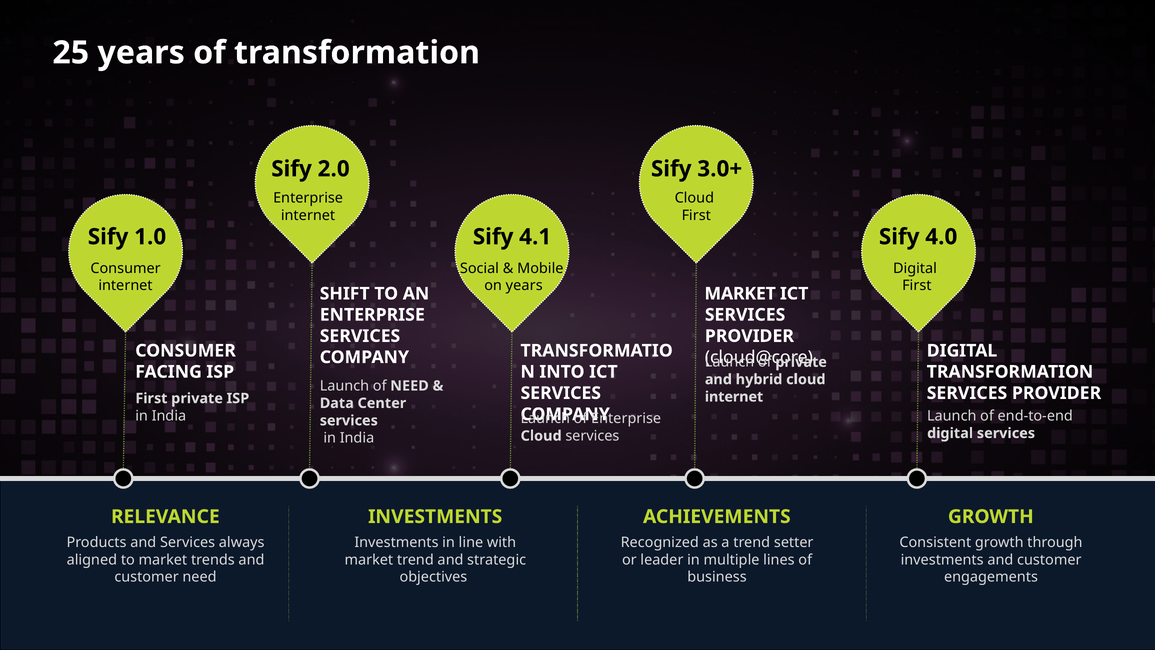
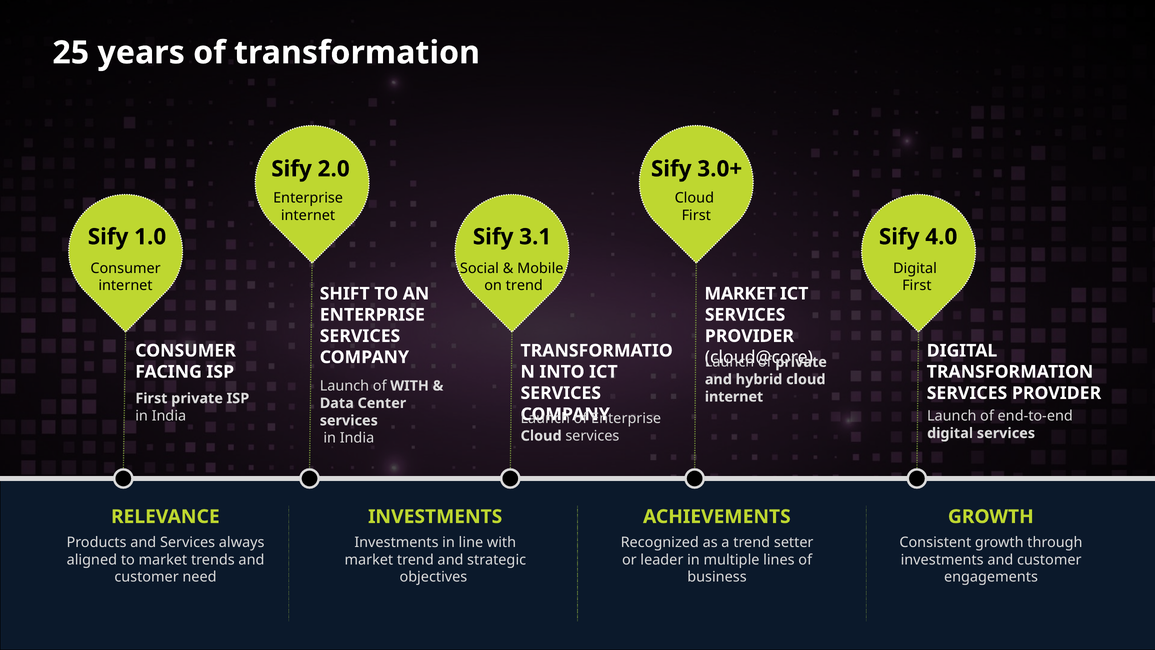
4.1: 4.1 -> 3.1
on years: years -> trend
of NEED: NEED -> WITH
